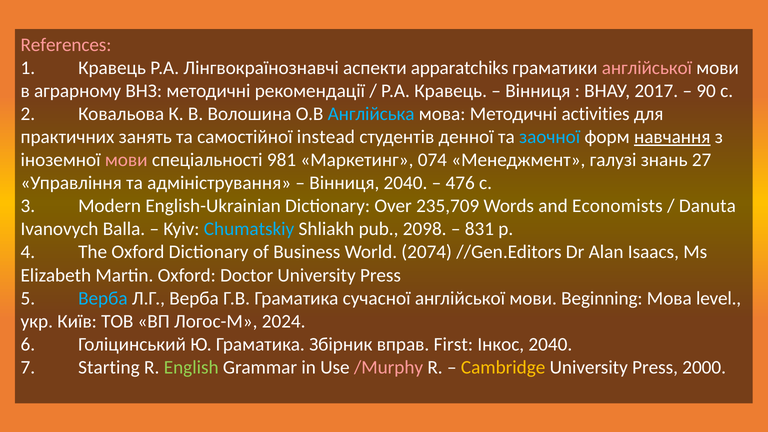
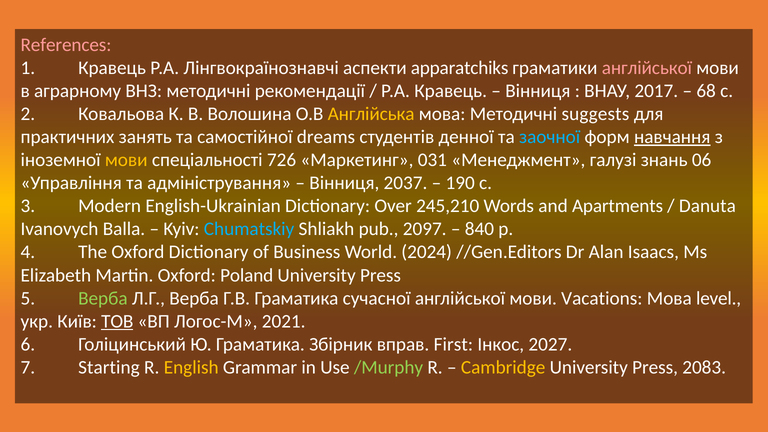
90: 90 -> 68
Англійська colour: light blue -> yellow
activities: activities -> suggests
instead: instead -> dreams
мови at (126, 160) colour: pink -> yellow
981: 981 -> 726
074: 074 -> 031
27: 27 -> 06
Вінниця 2040: 2040 -> 2037
476: 476 -> 190
235,709: 235,709 -> 245,210
Economists: Economists -> Apartments
2098: 2098 -> 2097
831: 831 -> 840
2074: 2074 -> 2024
Doctor: Doctor -> Poland
Верба at (103, 298) colour: light blue -> light green
Beginning: Beginning -> Vacations
ТОВ underline: none -> present
2024: 2024 -> 2021
Інкос 2040: 2040 -> 2027
English colour: light green -> yellow
/Murphy colour: pink -> light green
2000: 2000 -> 2083
